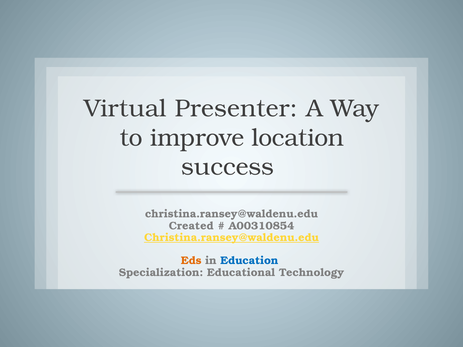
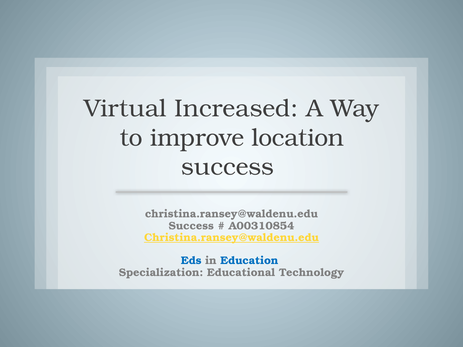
Presenter: Presenter -> Increased
Created at (191, 226): Created -> Success
Eds colour: orange -> blue
